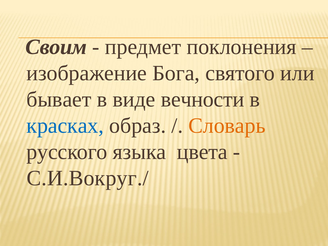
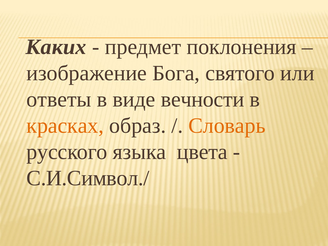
Своим: Своим -> Каких
бывает: бывает -> ответы
красках colour: blue -> orange
С.И.Вокруг./: С.И.Вокруг./ -> С.И.Символ./
